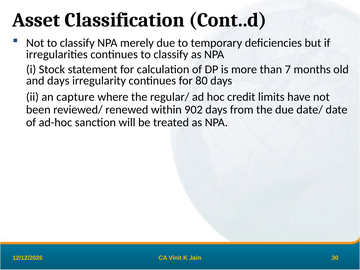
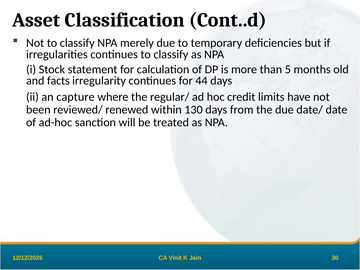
7: 7 -> 5
and days: days -> facts
80: 80 -> 44
902: 902 -> 130
